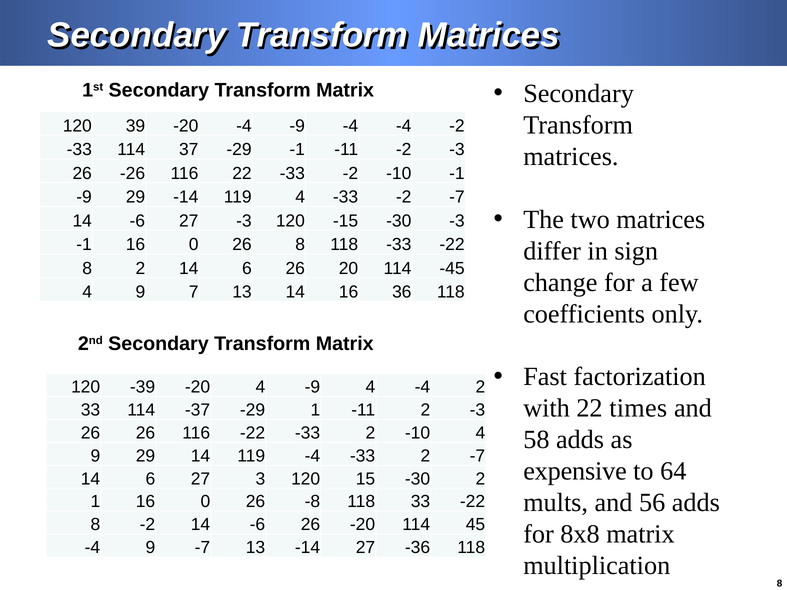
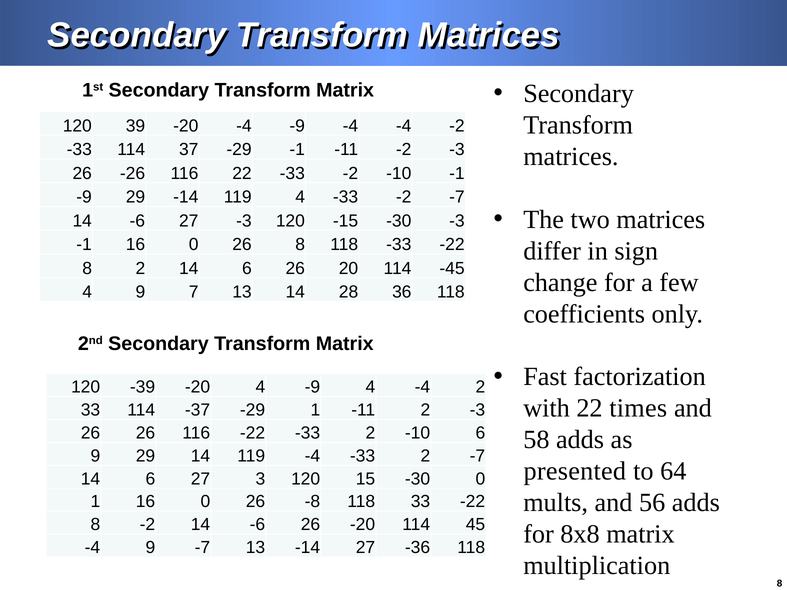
14 16: 16 -> 28
-10 4: 4 -> 6
expensive: expensive -> presented
-30 2: 2 -> 0
